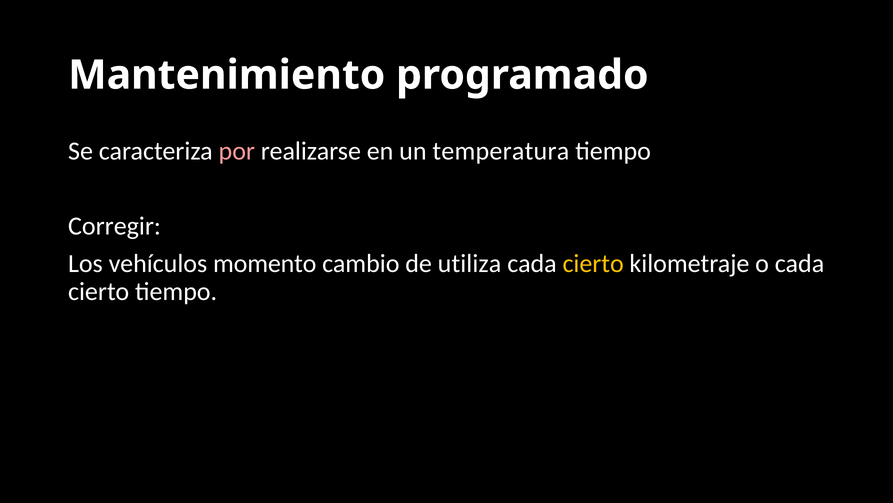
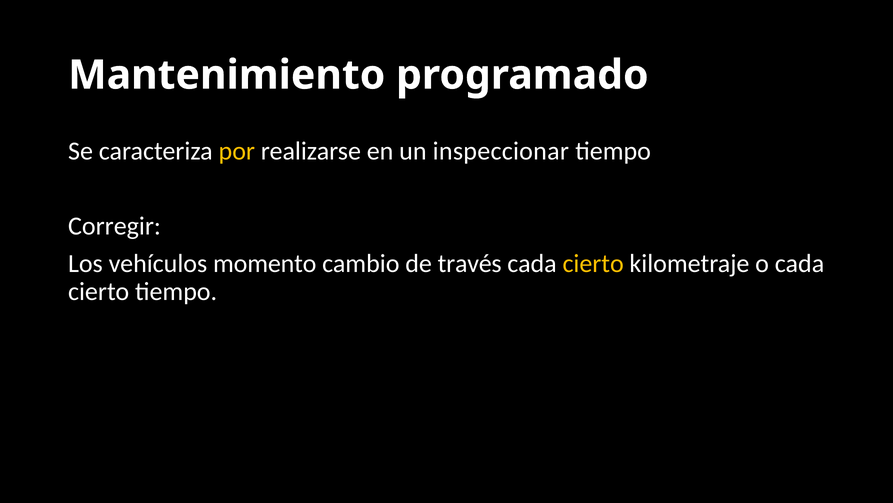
por colour: pink -> yellow
temperatura: temperatura -> inspeccionar
utiliza: utiliza -> través
